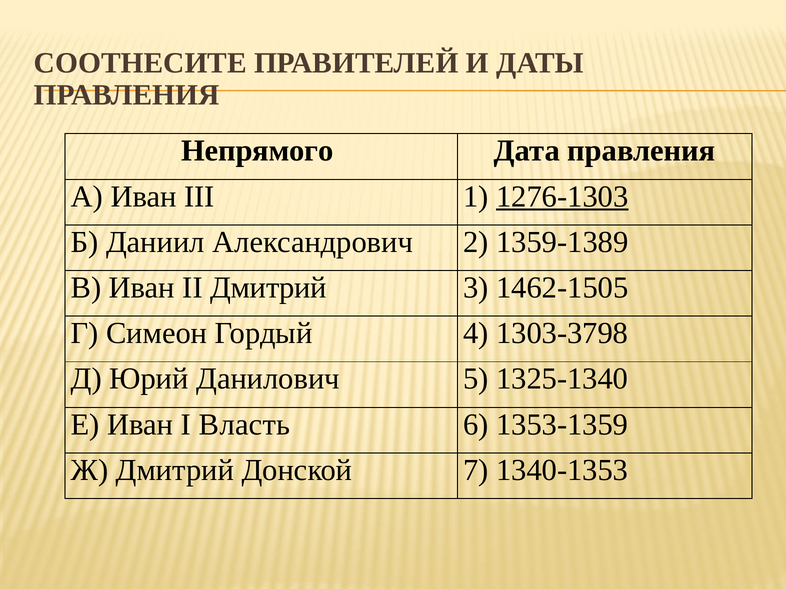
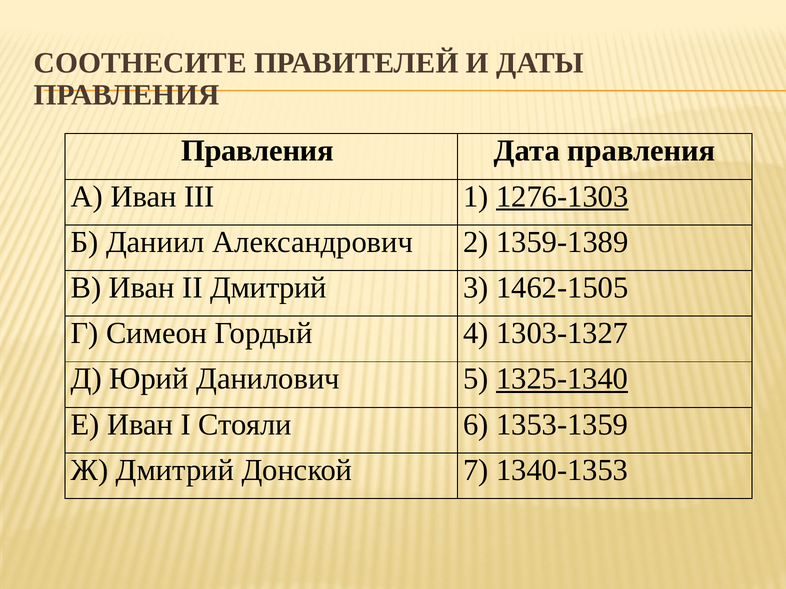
Непрямого at (257, 151): Непрямого -> Правления
1303-3798: 1303-3798 -> 1303-1327
1325-1340 underline: none -> present
Власть: Власть -> Стояли
